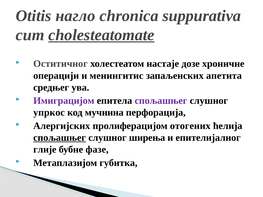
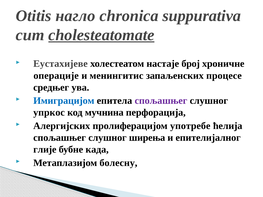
Оститичног: Оститичног -> Еустахијеве
дозе: дозе -> број
операцији: операцији -> операције
апетита: апетита -> процесе
Имиграцијом colour: purple -> blue
отогених: отогених -> употребе
спољашњег at (60, 138) underline: present -> none
фазе: фазе -> када
губитка: губитка -> болесну
